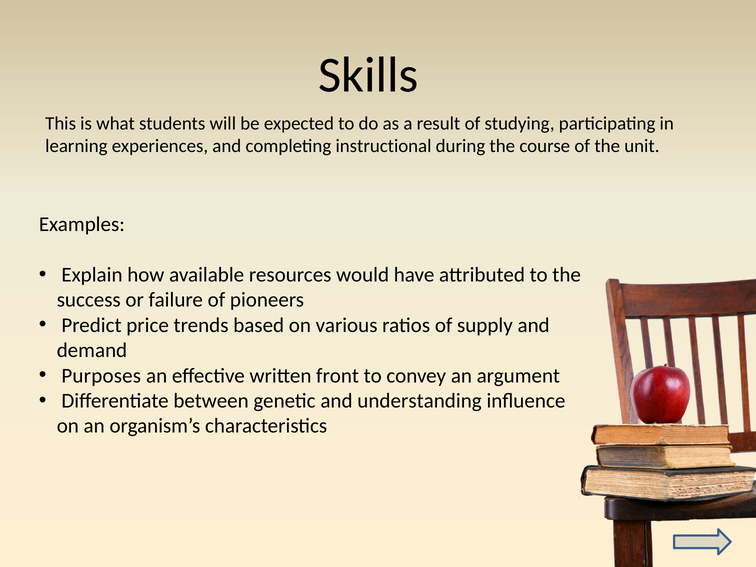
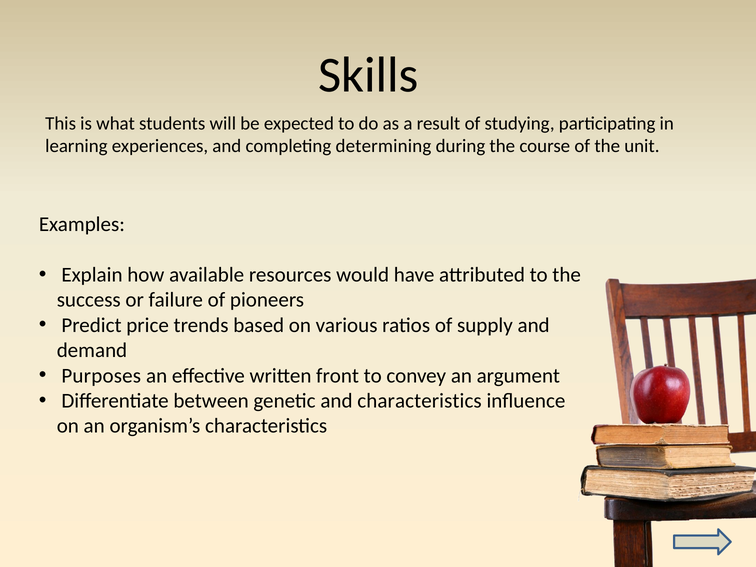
instructional: instructional -> determining
and understanding: understanding -> characteristics
